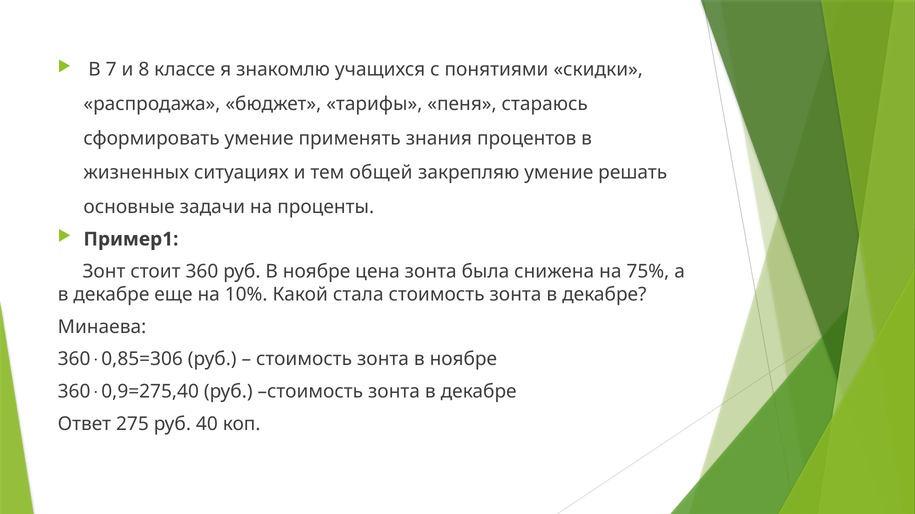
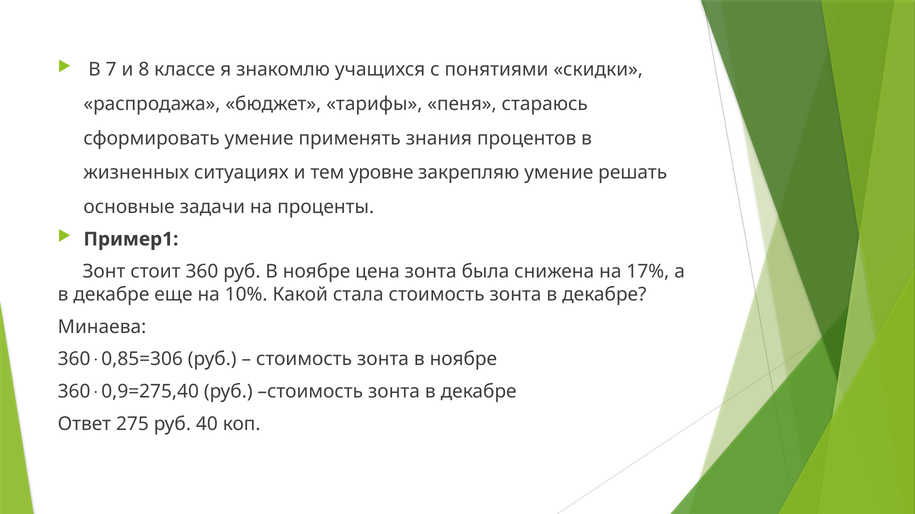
общей: общей -> уровне
75%: 75% -> 17%
